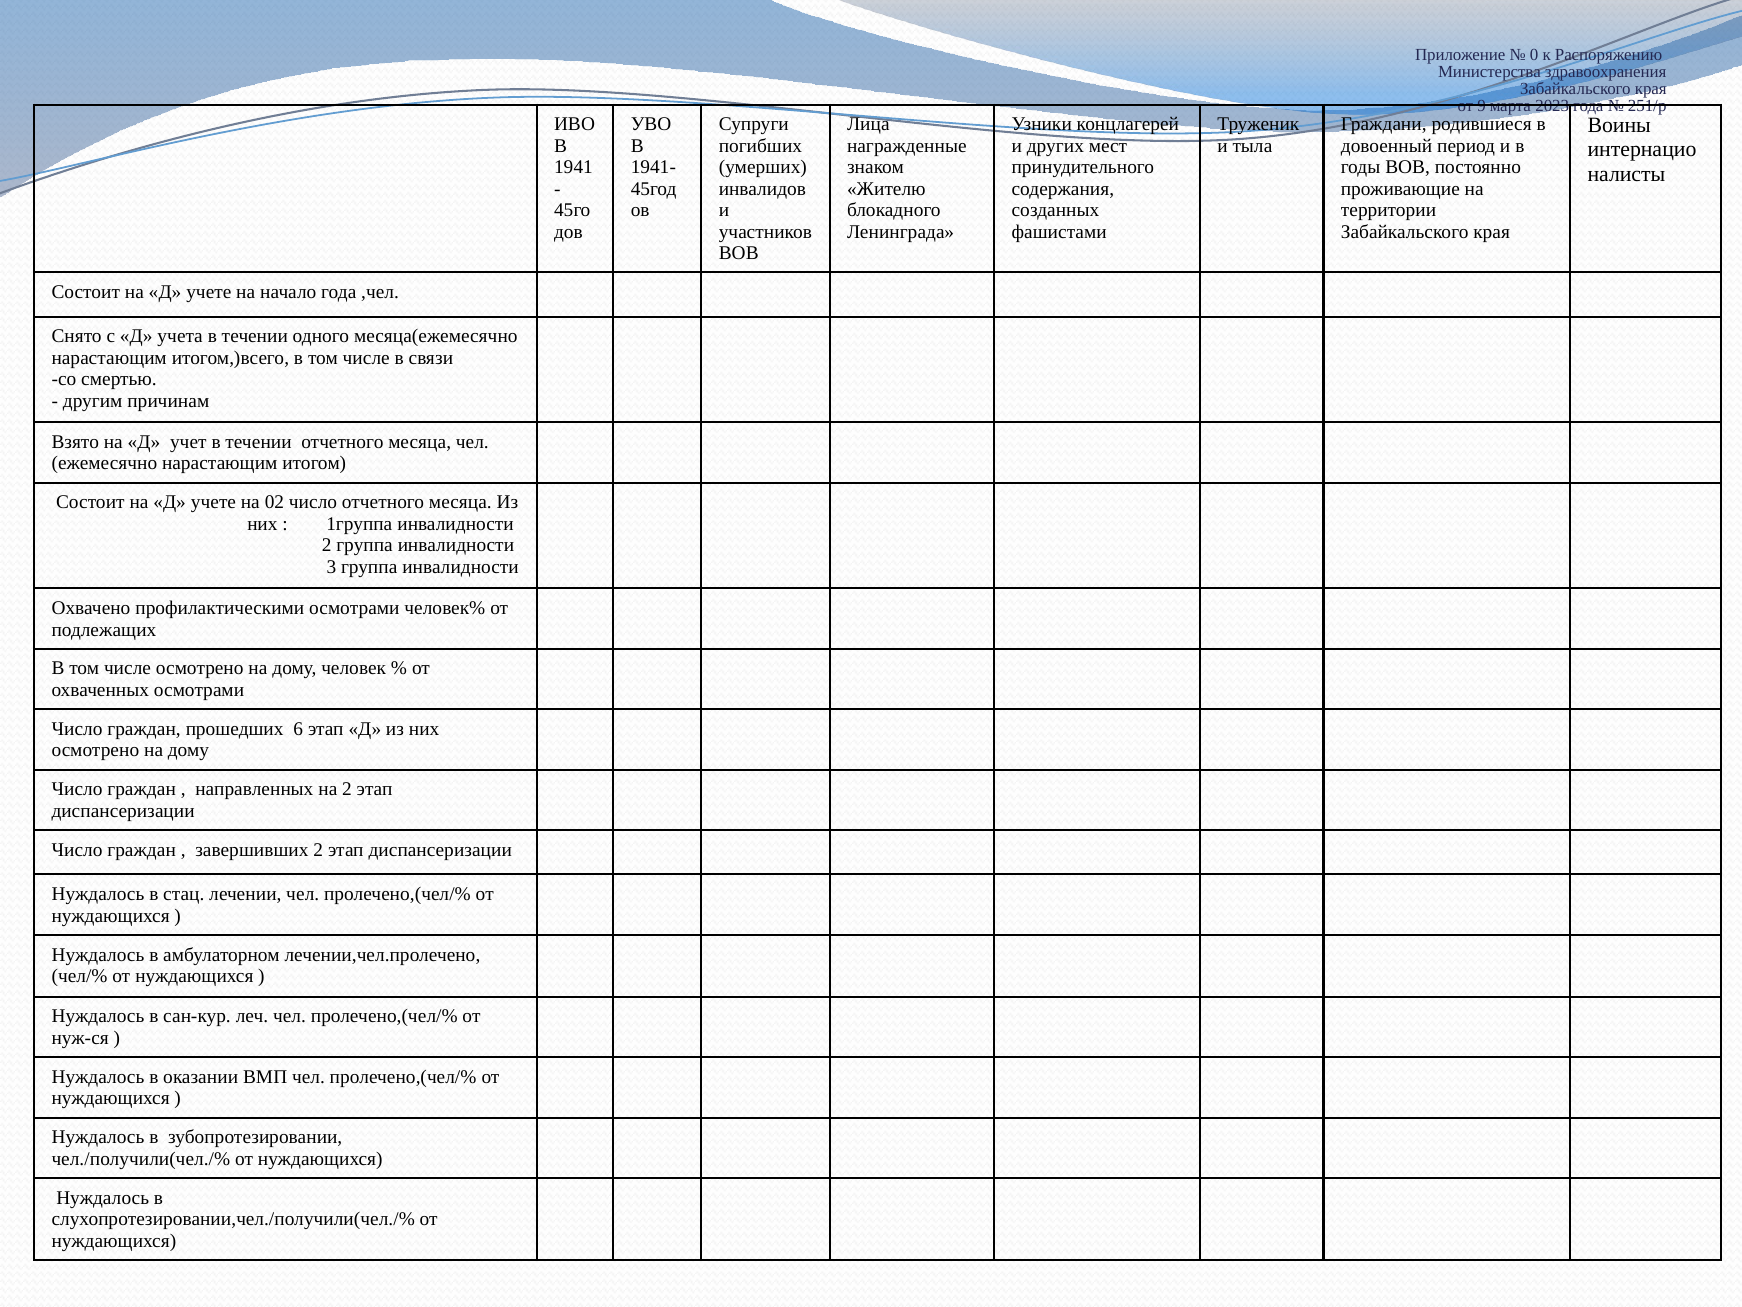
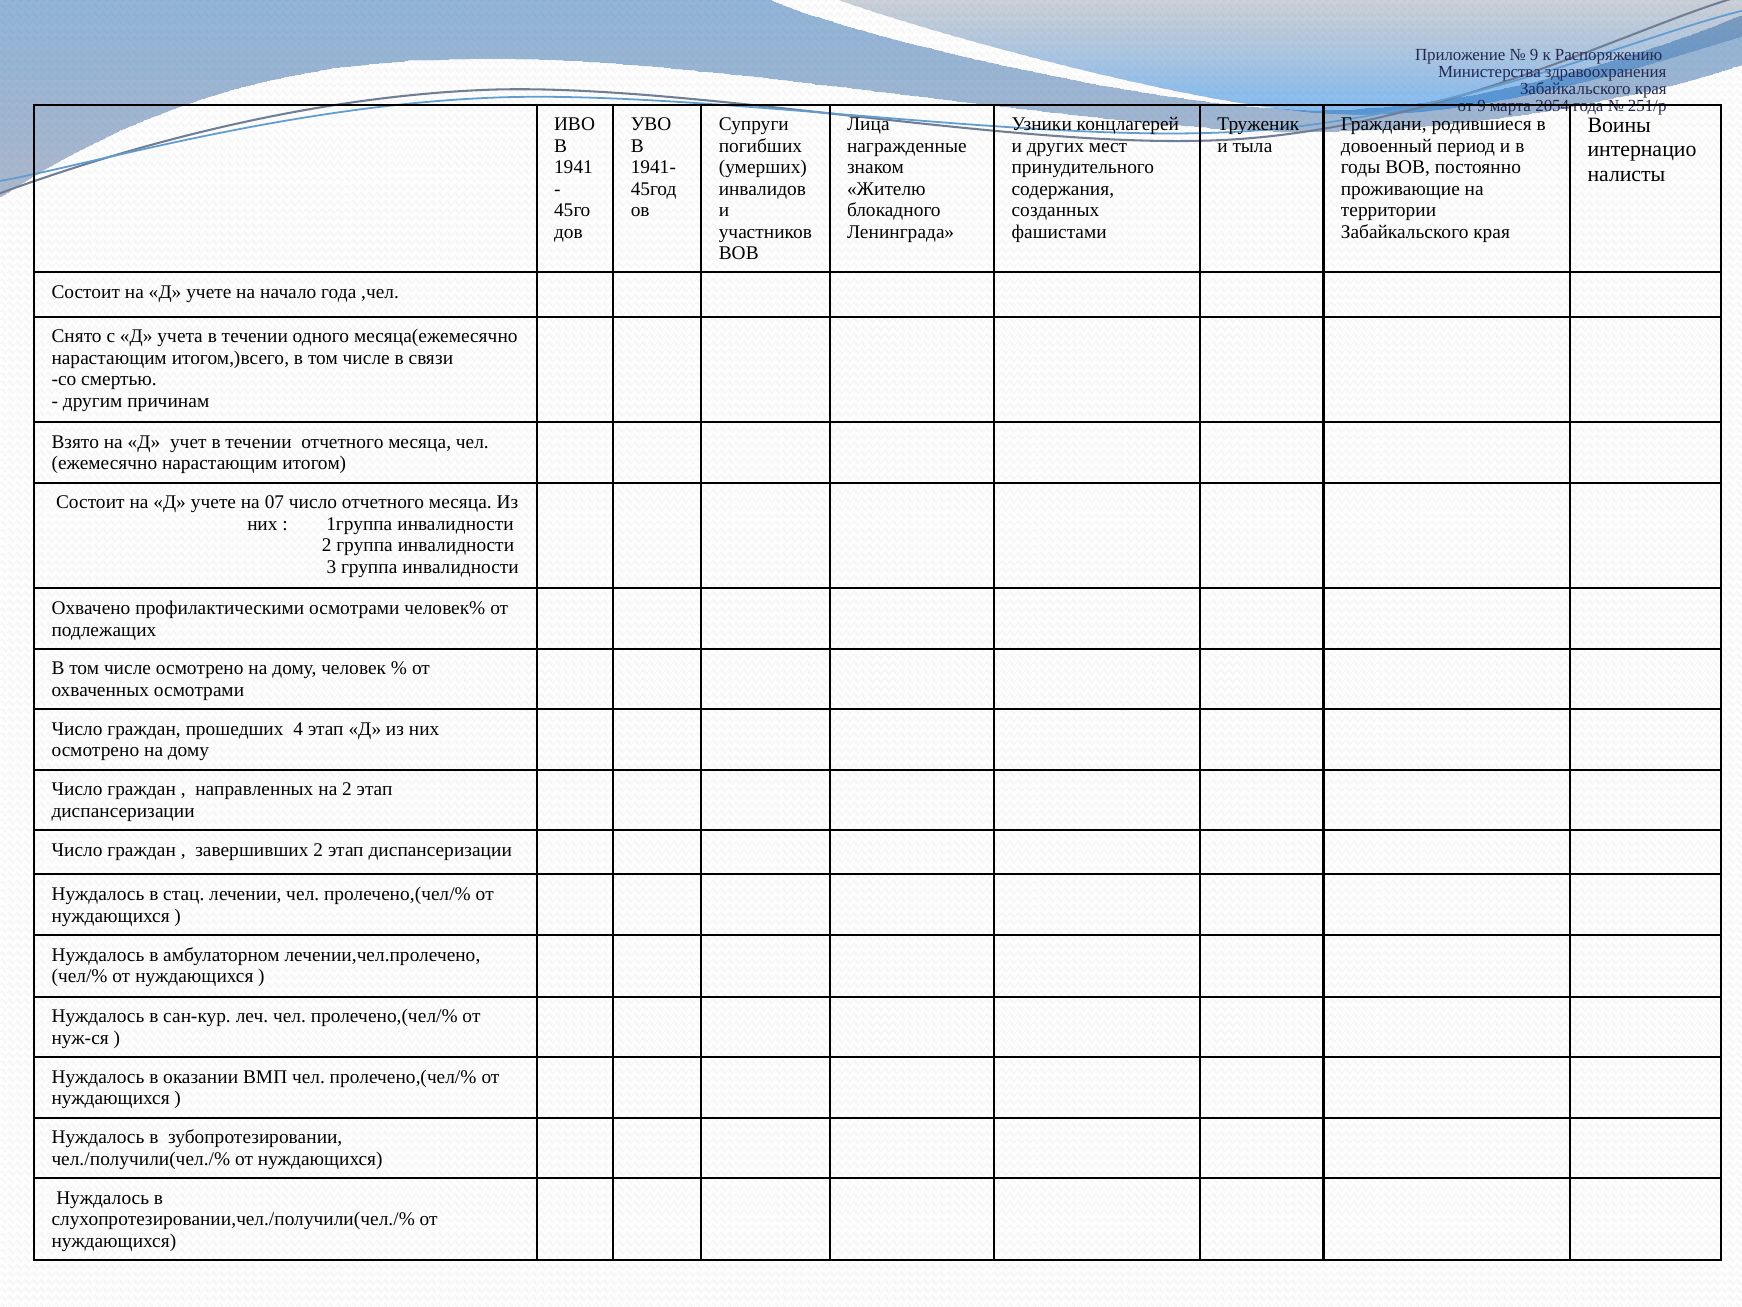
0 at (1534, 54): 0 -> 9
2023: 2023 -> 2054
02: 02 -> 07
6: 6 -> 4
